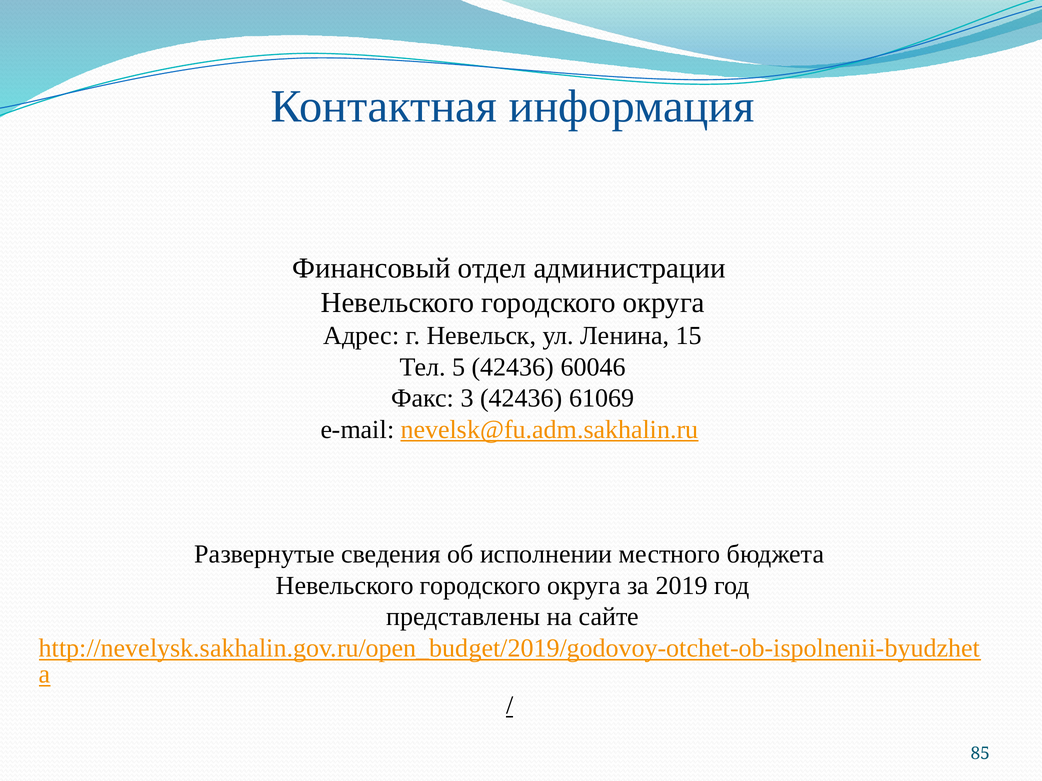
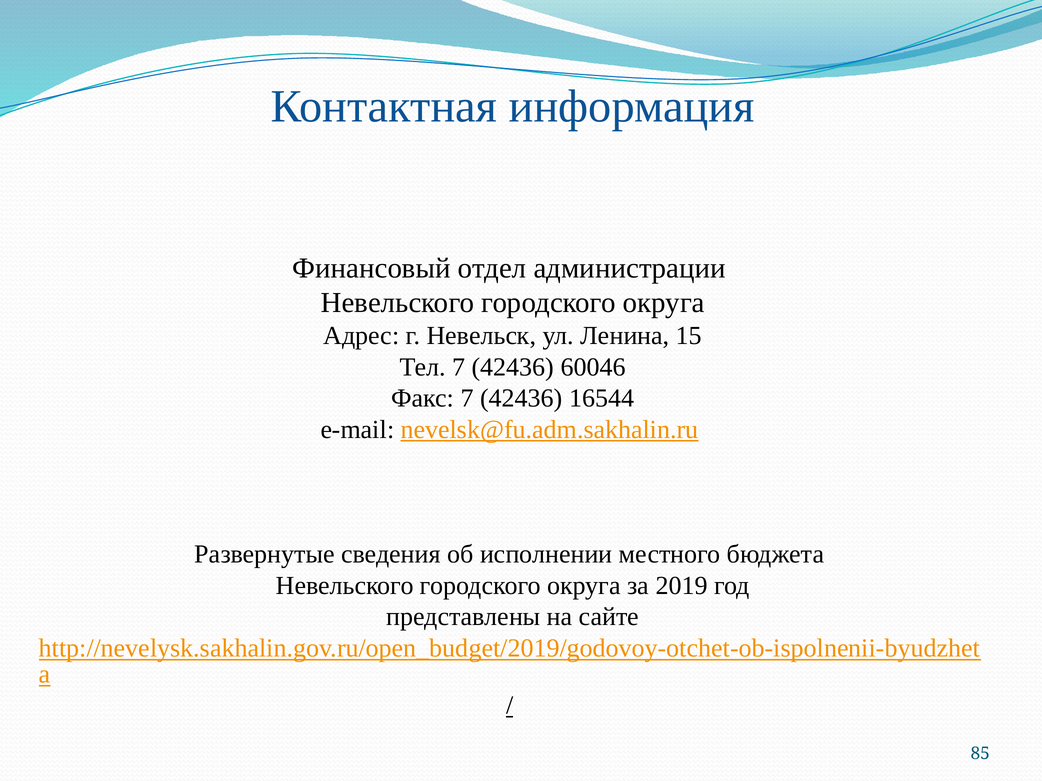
Тел 5: 5 -> 7
Факс 3: 3 -> 7
61069: 61069 -> 16544
